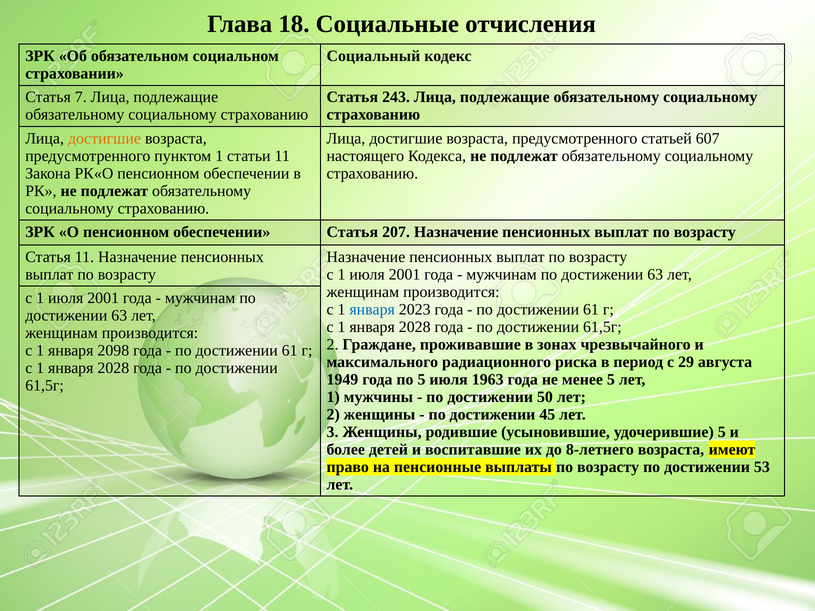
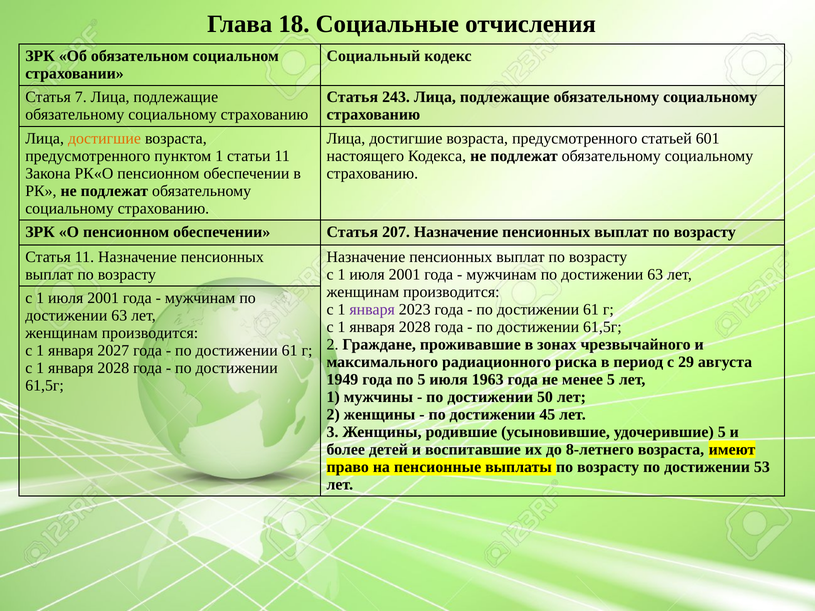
607: 607 -> 601
января at (372, 310) colour: blue -> purple
2098: 2098 -> 2027
